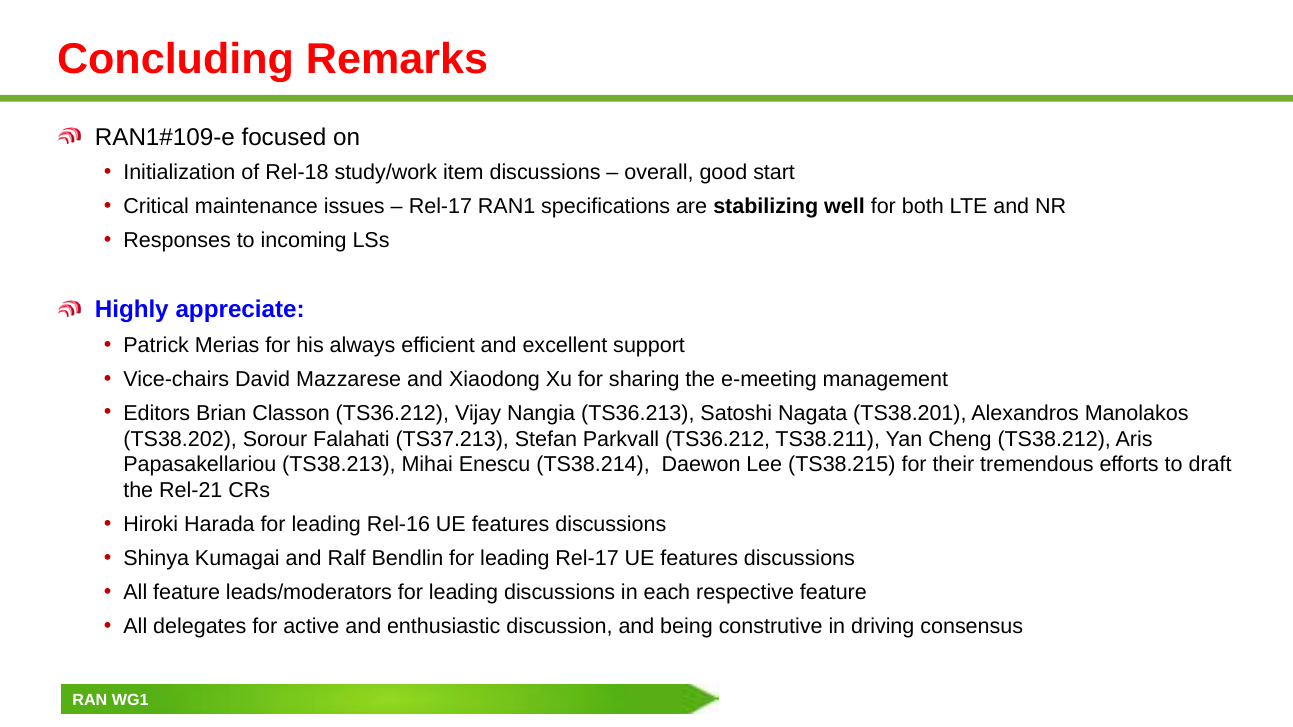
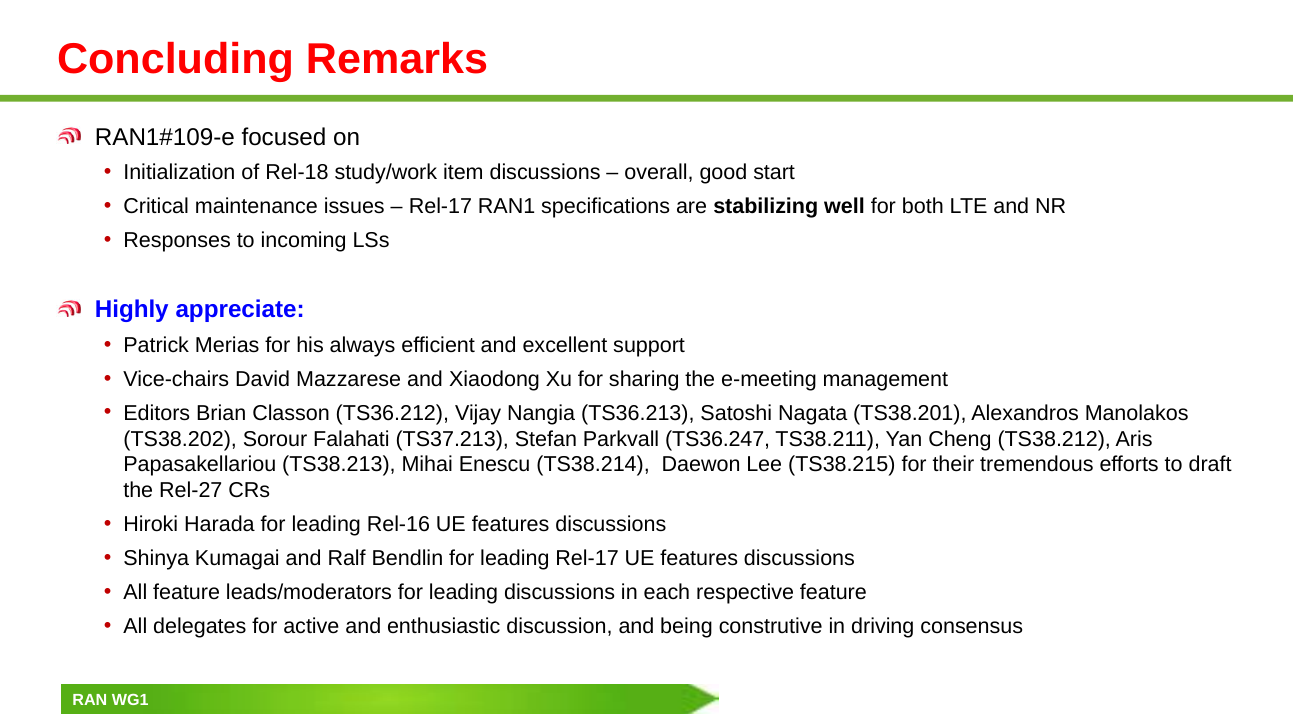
Parkvall TS36.212: TS36.212 -> TS36.247
Rel-21: Rel-21 -> Rel-27
